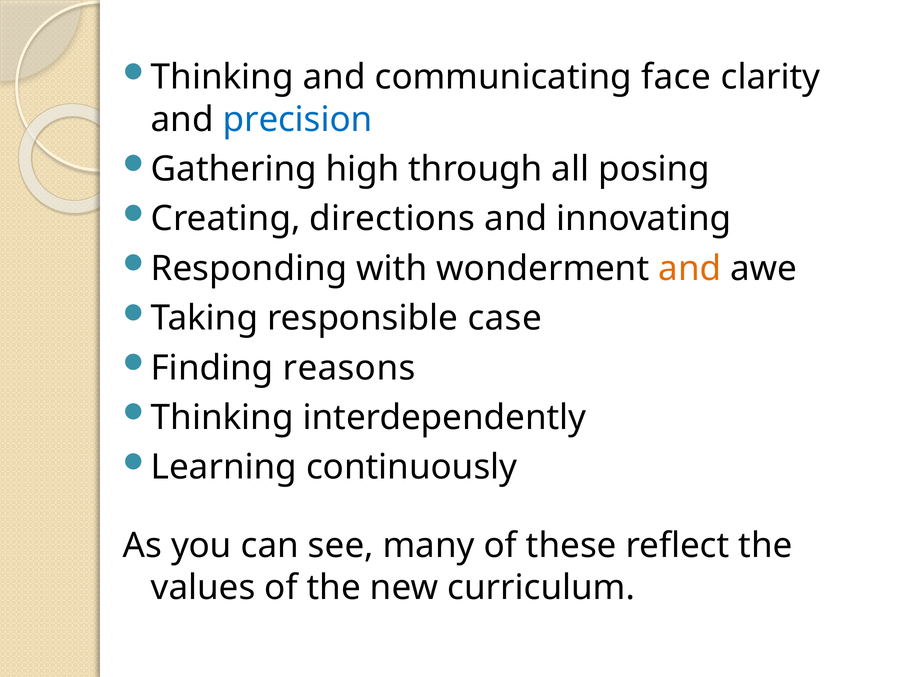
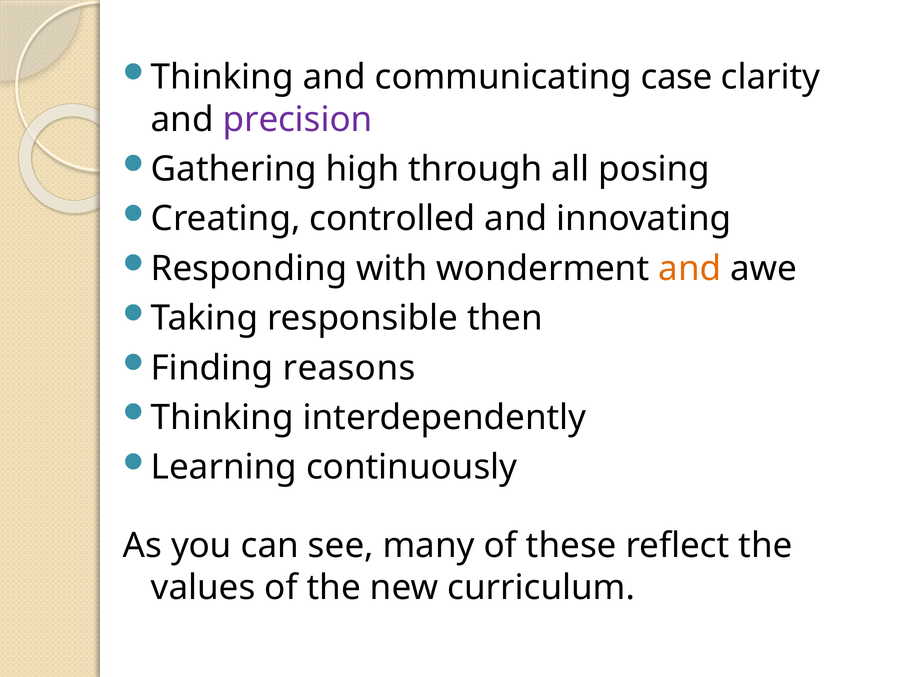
face: face -> case
precision colour: blue -> purple
directions: directions -> controlled
case: case -> then
